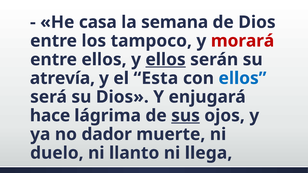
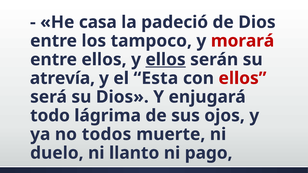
semana: semana -> padeció
ellos at (242, 78) colour: blue -> red
hace: hace -> todo
sus underline: present -> none
dador: dador -> todos
llega: llega -> pago
